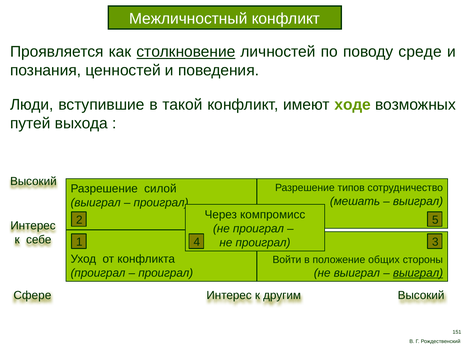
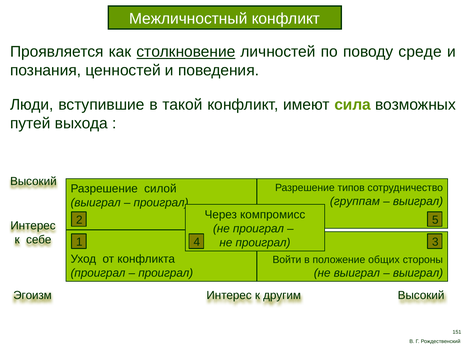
ходе: ходе -> сила
мешать: мешать -> группам
выиграл at (418, 273) underline: present -> none
Сфере: Сфере -> Эгоизм
